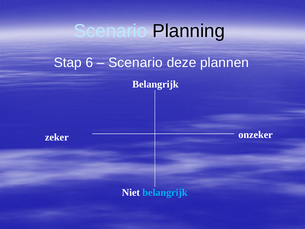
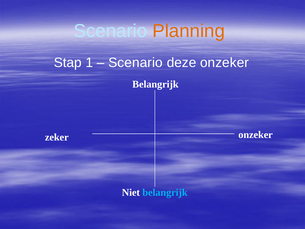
Planning colour: black -> orange
6: 6 -> 1
deze plannen: plannen -> onzeker
